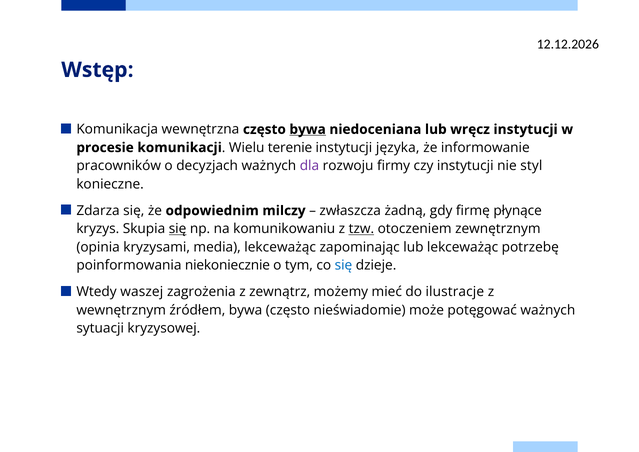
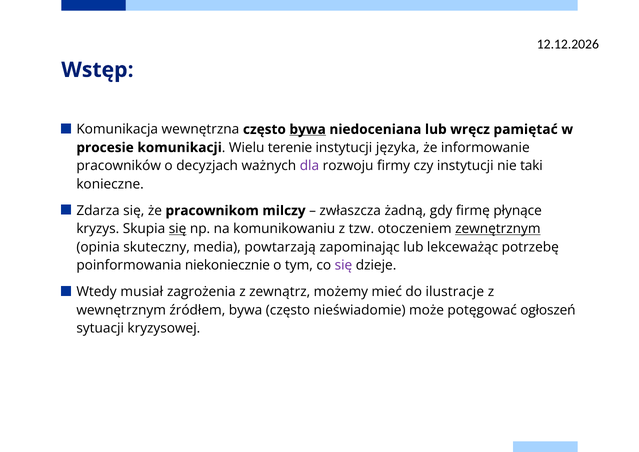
wręcz instytucji: instytucji -> pamiętać
styl: styl -> taki
odpowiednim: odpowiednim -> pracownikom
tzw underline: present -> none
zewnętrznym underline: none -> present
kryzysami: kryzysami -> skuteczny
media lekceważąc: lekceważąc -> powtarzają
się at (343, 265) colour: blue -> purple
waszej: waszej -> musiał
potęgować ważnych: ważnych -> ogłoszeń
